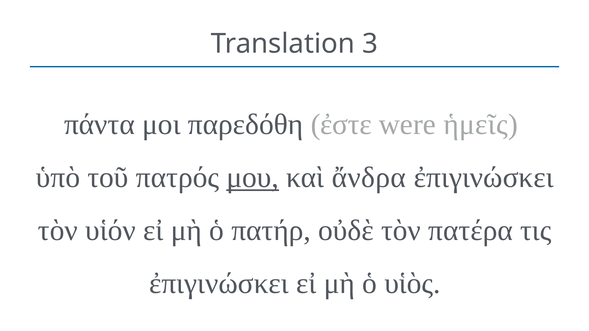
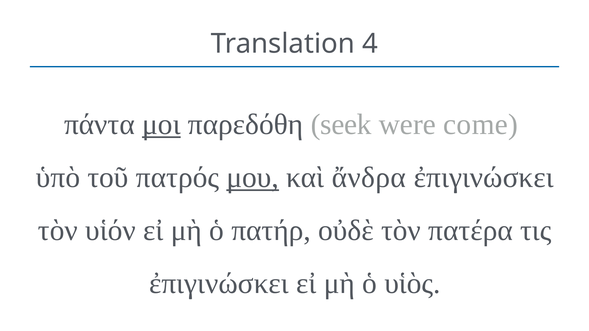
3: 3 -> 4
μοι underline: none -> present
ἐστε: ἐστε -> seek
ἡμεῖς: ἡμεῖς -> come
